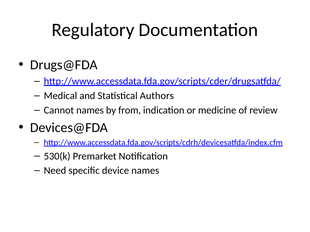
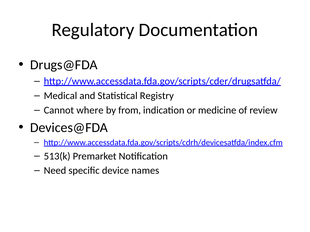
Authors: Authors -> Registry
Cannot names: names -> where
530(k: 530(k -> 513(k
